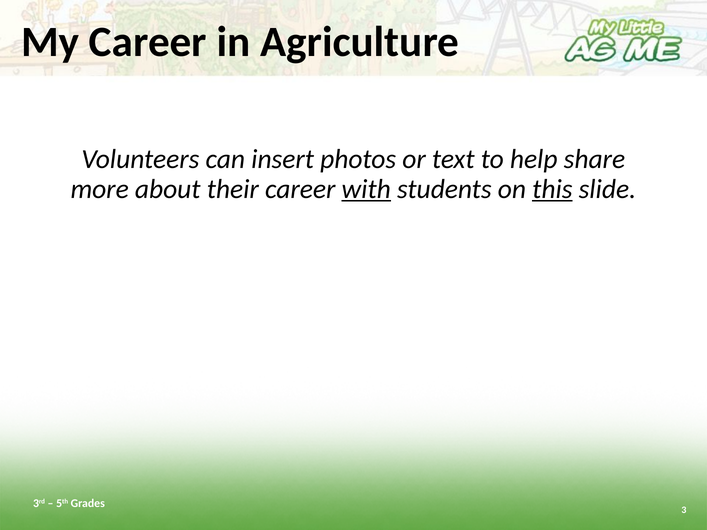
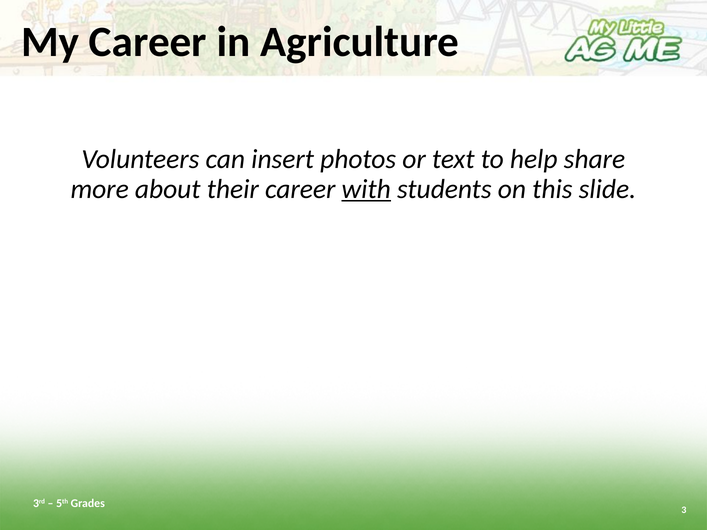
this underline: present -> none
